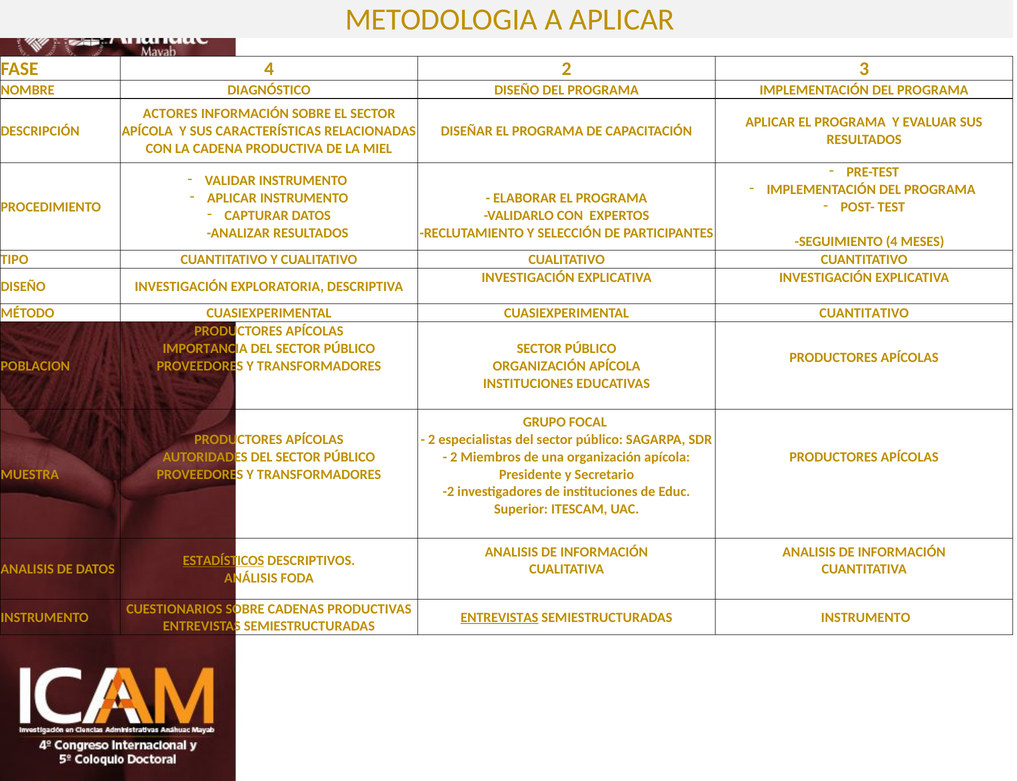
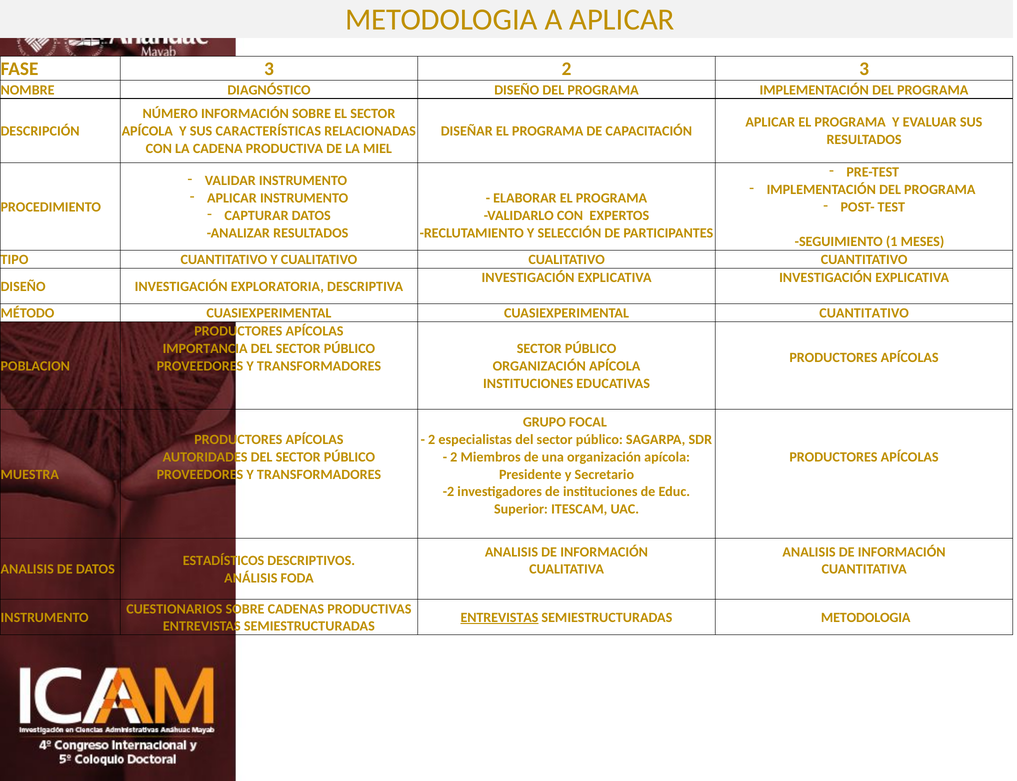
FASE 4: 4 -> 3
ACTORES: ACTORES -> NÚMERO
SEGUIMIENTO 4: 4 -> 1
ESTADÍSTICOS underline: present -> none
SEMIESTRUCTURADAS INSTRUMENTO: INSTRUMENTO -> METODOLOGIA
